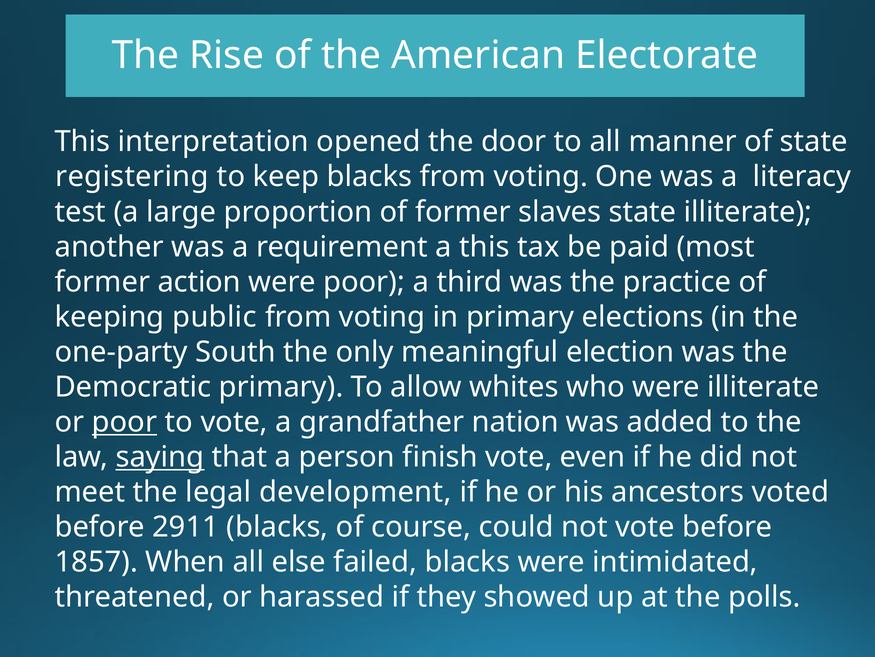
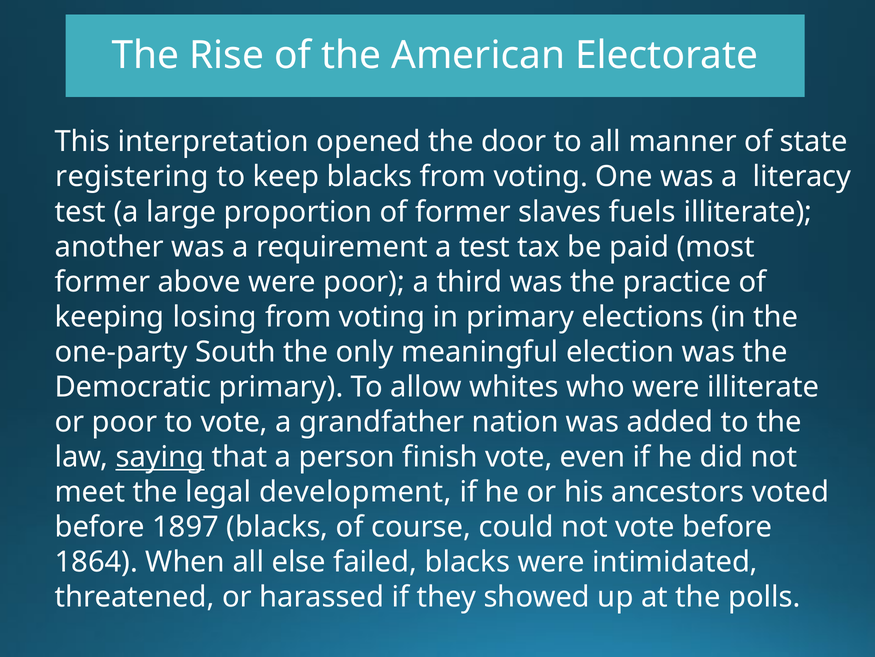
slaves state: state -> fuels
a this: this -> test
action: action -> above
public: public -> losing
poor at (125, 422) underline: present -> none
2911: 2911 -> 1897
1857: 1857 -> 1864
